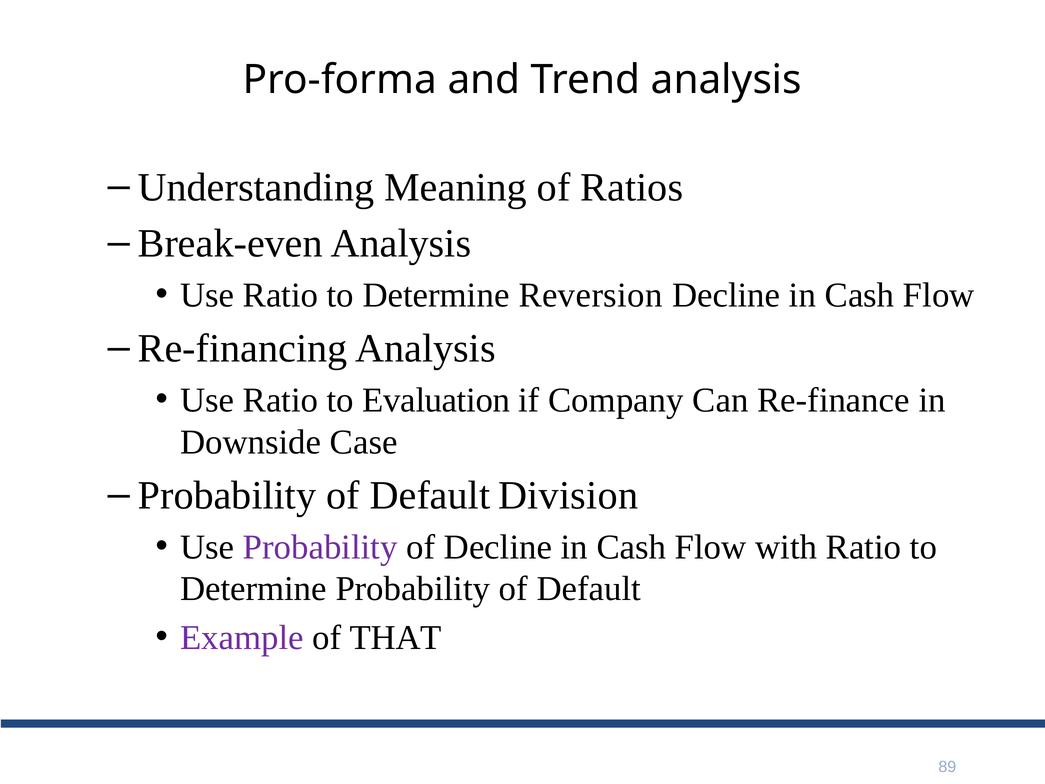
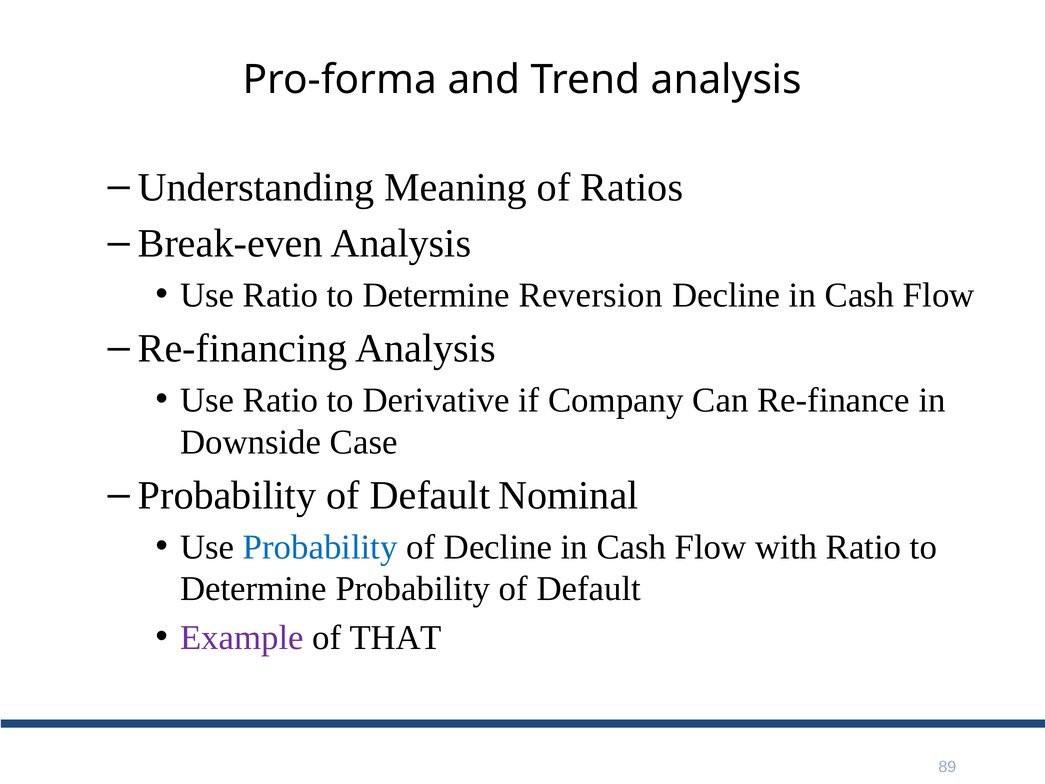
Evaluation: Evaluation -> Derivative
Division: Division -> Nominal
Probability at (320, 547) colour: purple -> blue
